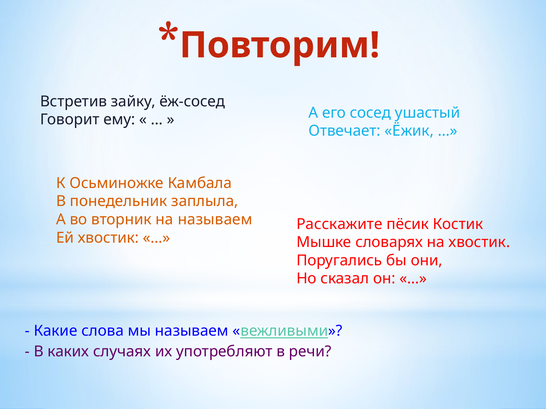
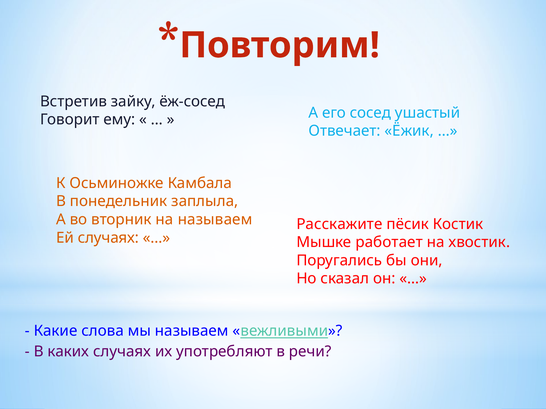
Ей хвостик: хвостик -> случаях
словарях: словарях -> работает
